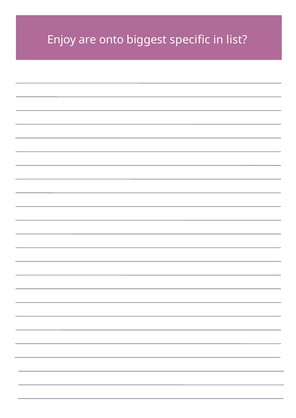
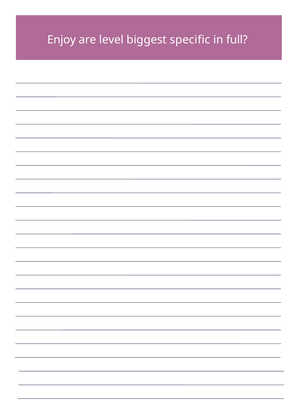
onto: onto -> level
list: list -> full
